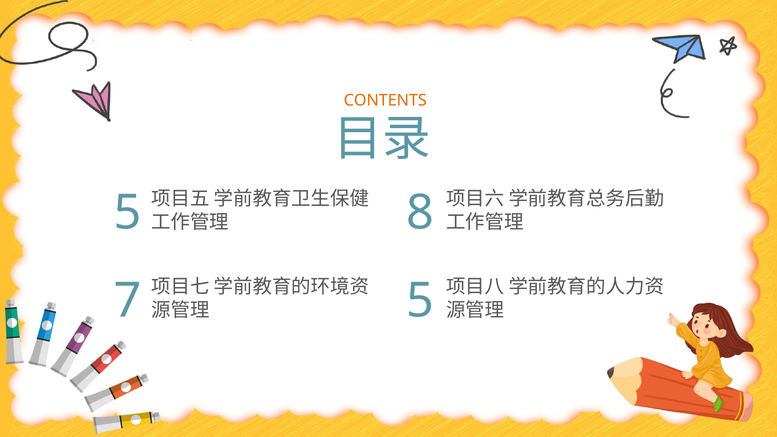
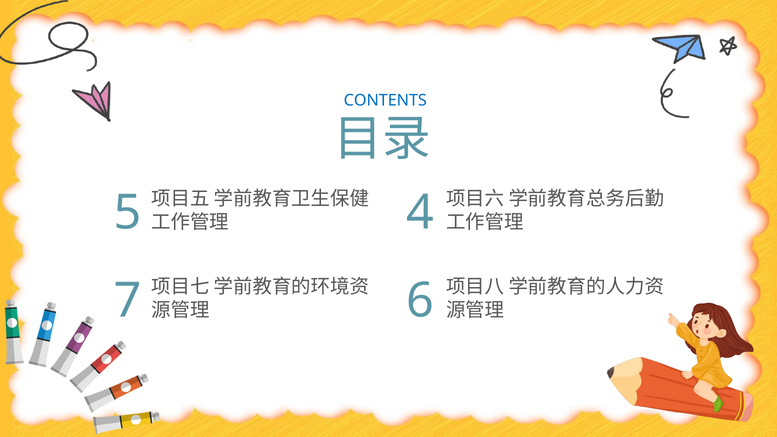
CONTENTS colour: orange -> blue
8: 8 -> 4
7 5: 5 -> 6
